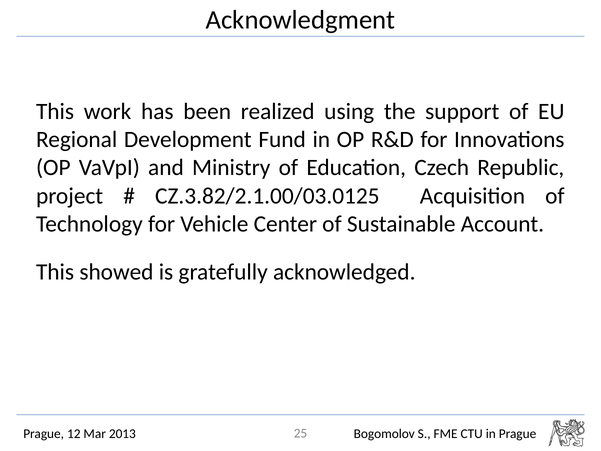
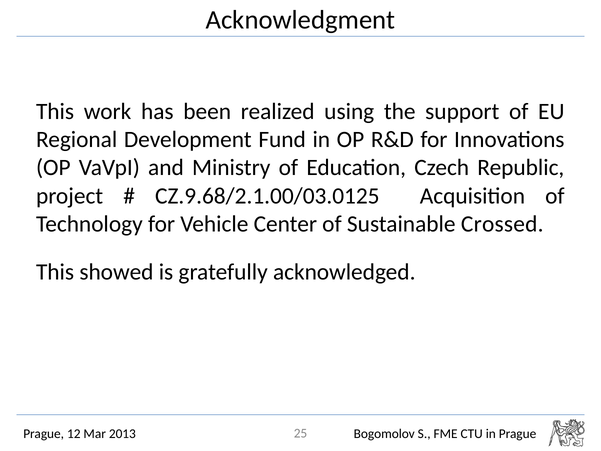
CZ.3.82/2.1.00/03.0125: CZ.3.82/2.1.00/03.0125 -> CZ.9.68/2.1.00/03.0125
Account: Account -> Crossed
